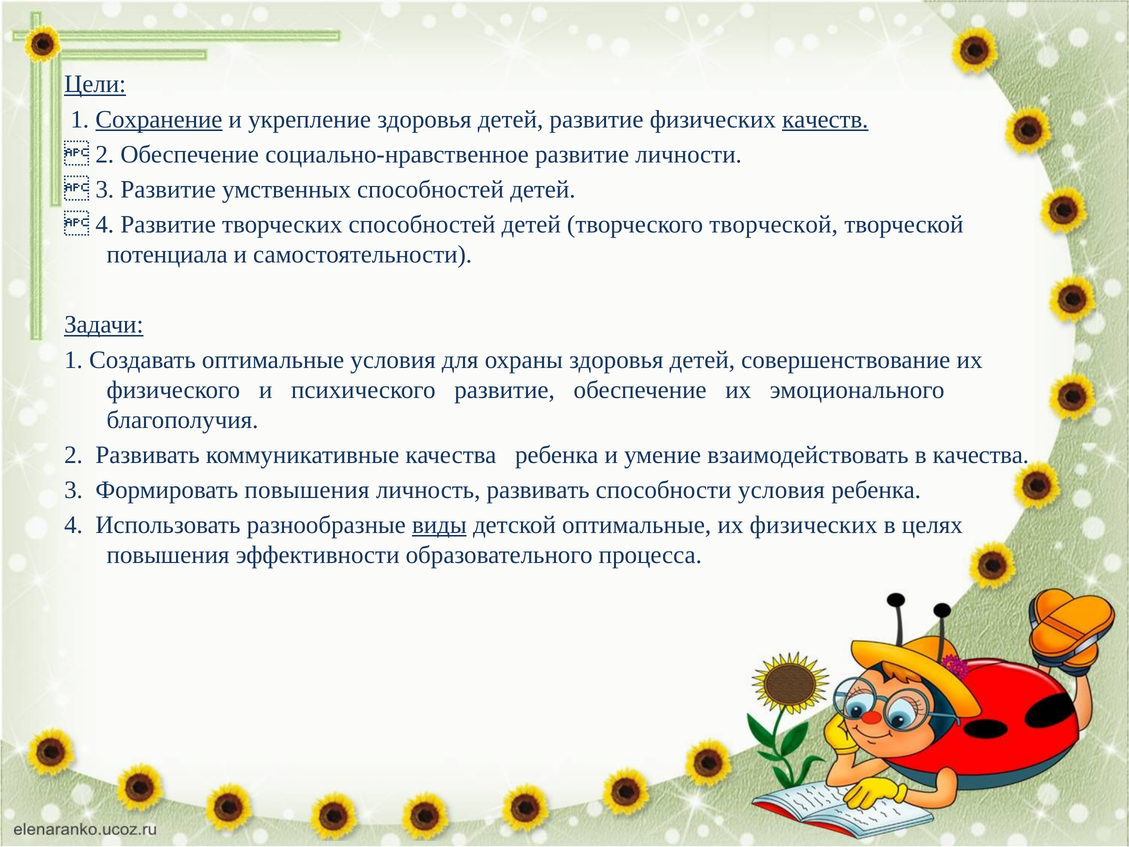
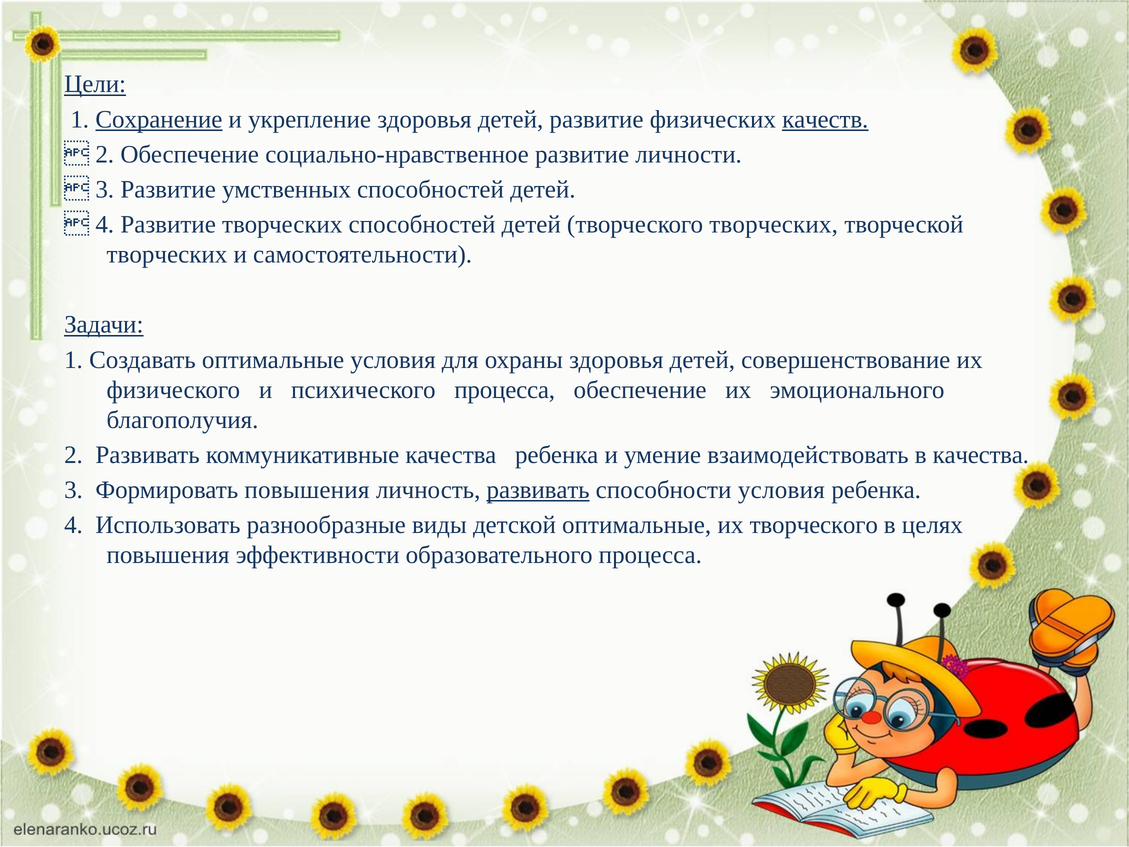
творческого творческой: творческой -> творческих
потенциала at (167, 254): потенциала -> творческих
психического развитие: развитие -> процесса
развивать at (538, 490) underline: none -> present
виды underline: present -> none
их физических: физических -> творческого
